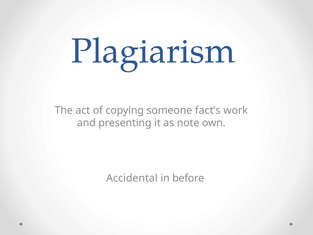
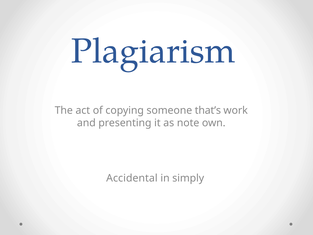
fact’s: fact’s -> that’s
before: before -> simply
